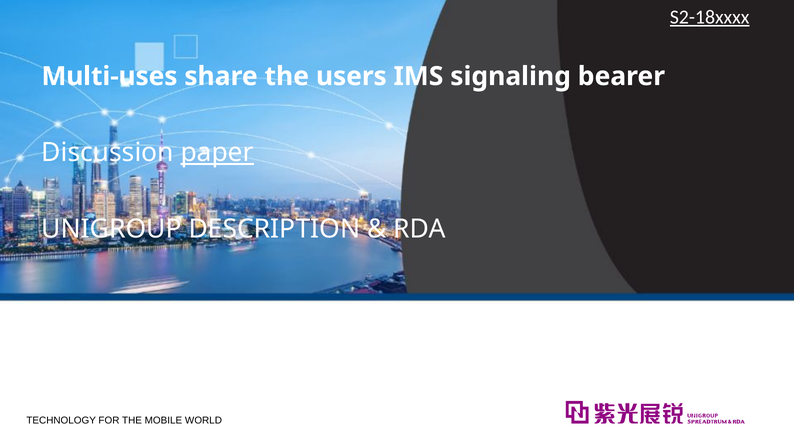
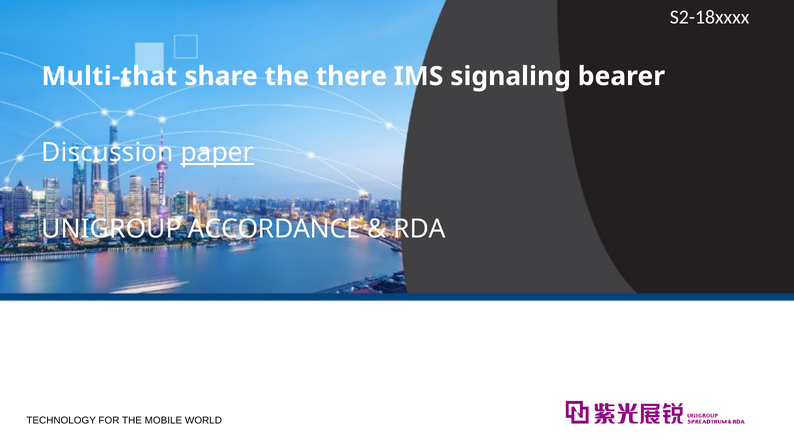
S2-18xxxx underline: present -> none
Multi-uses: Multi-uses -> Multi-that
users: users -> there
DESCRIPTION: DESCRIPTION -> ACCORDANCE
